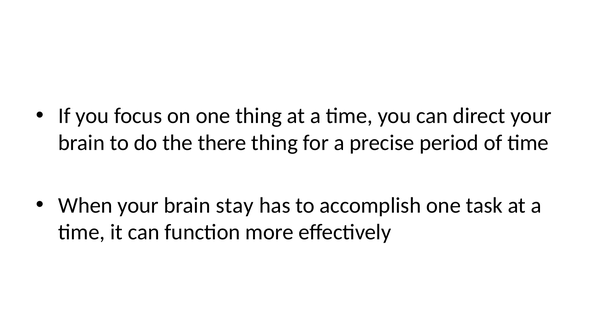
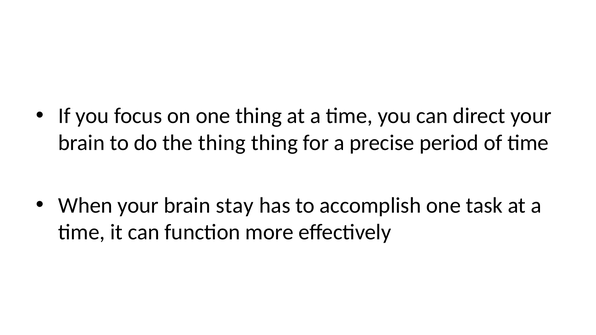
the there: there -> thing
